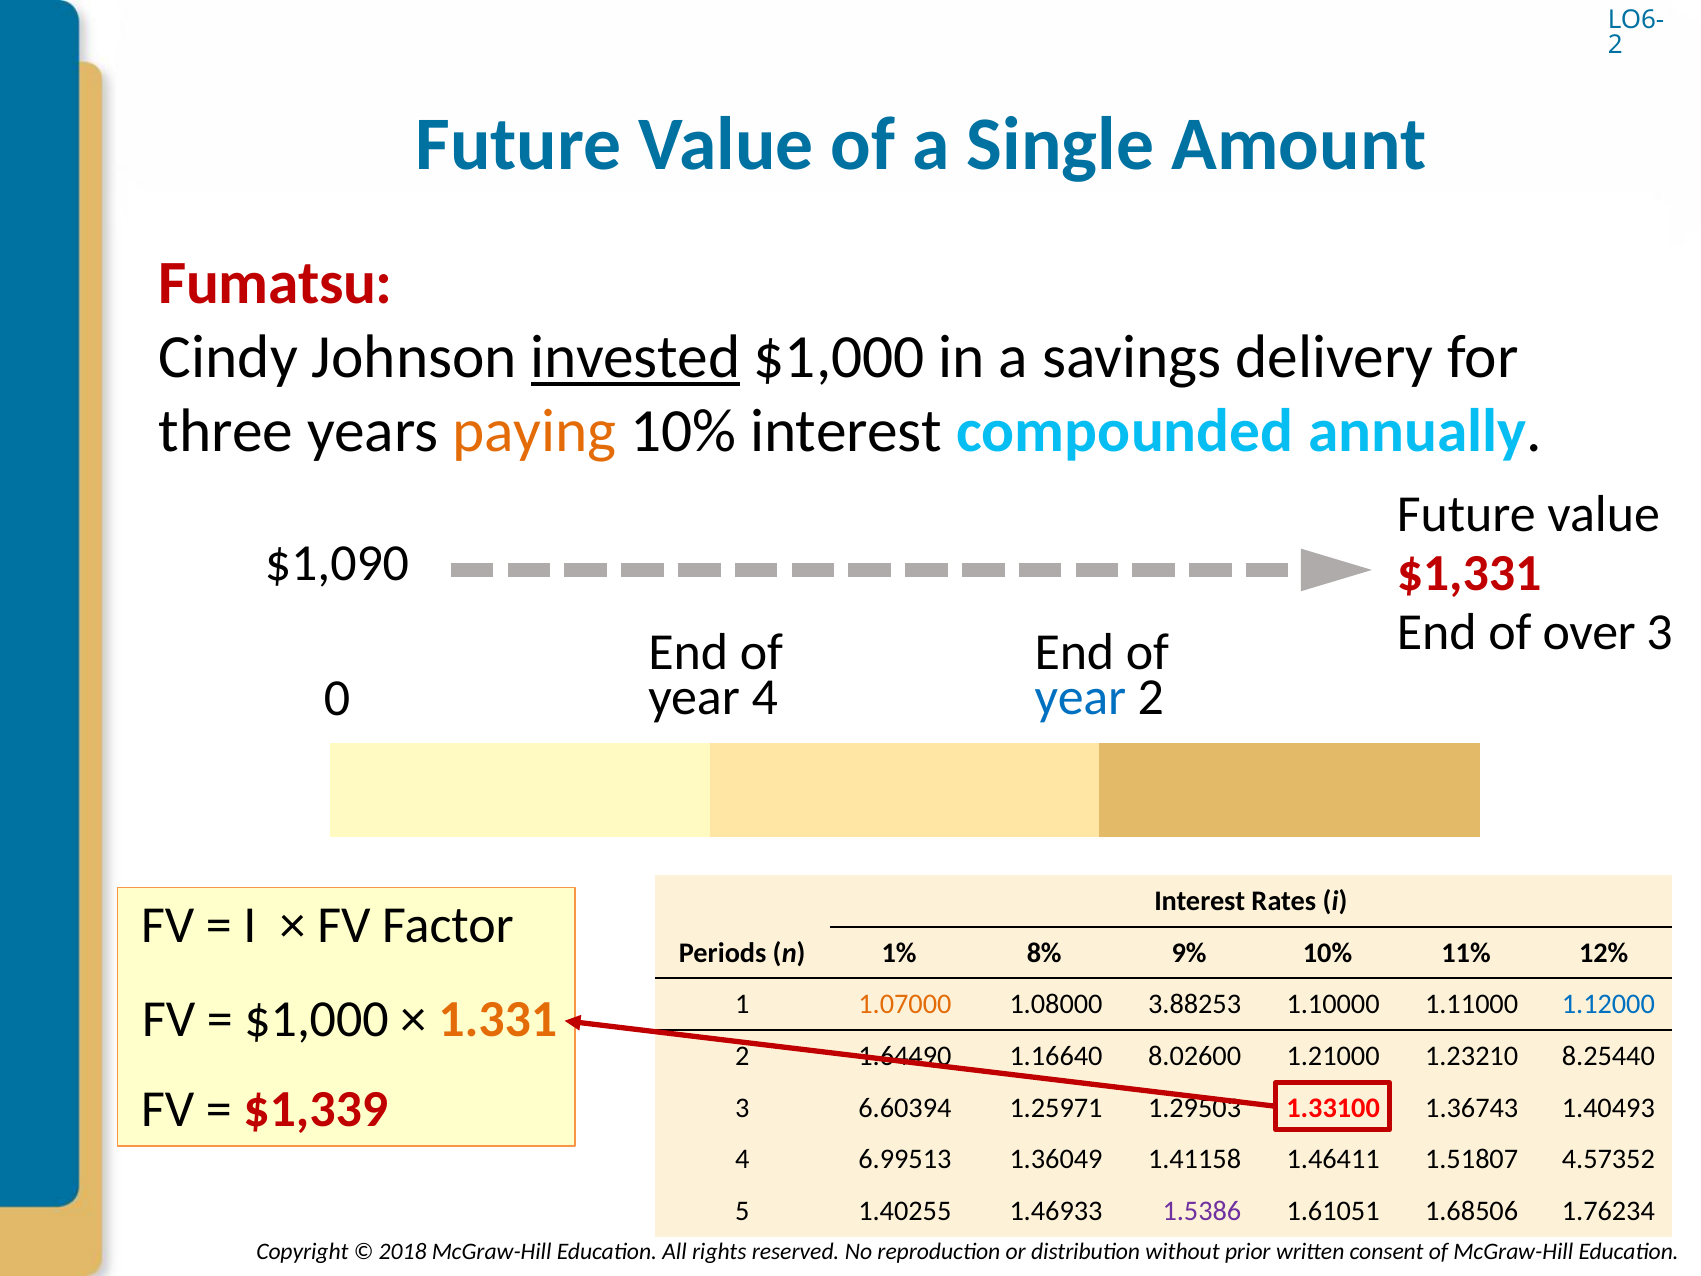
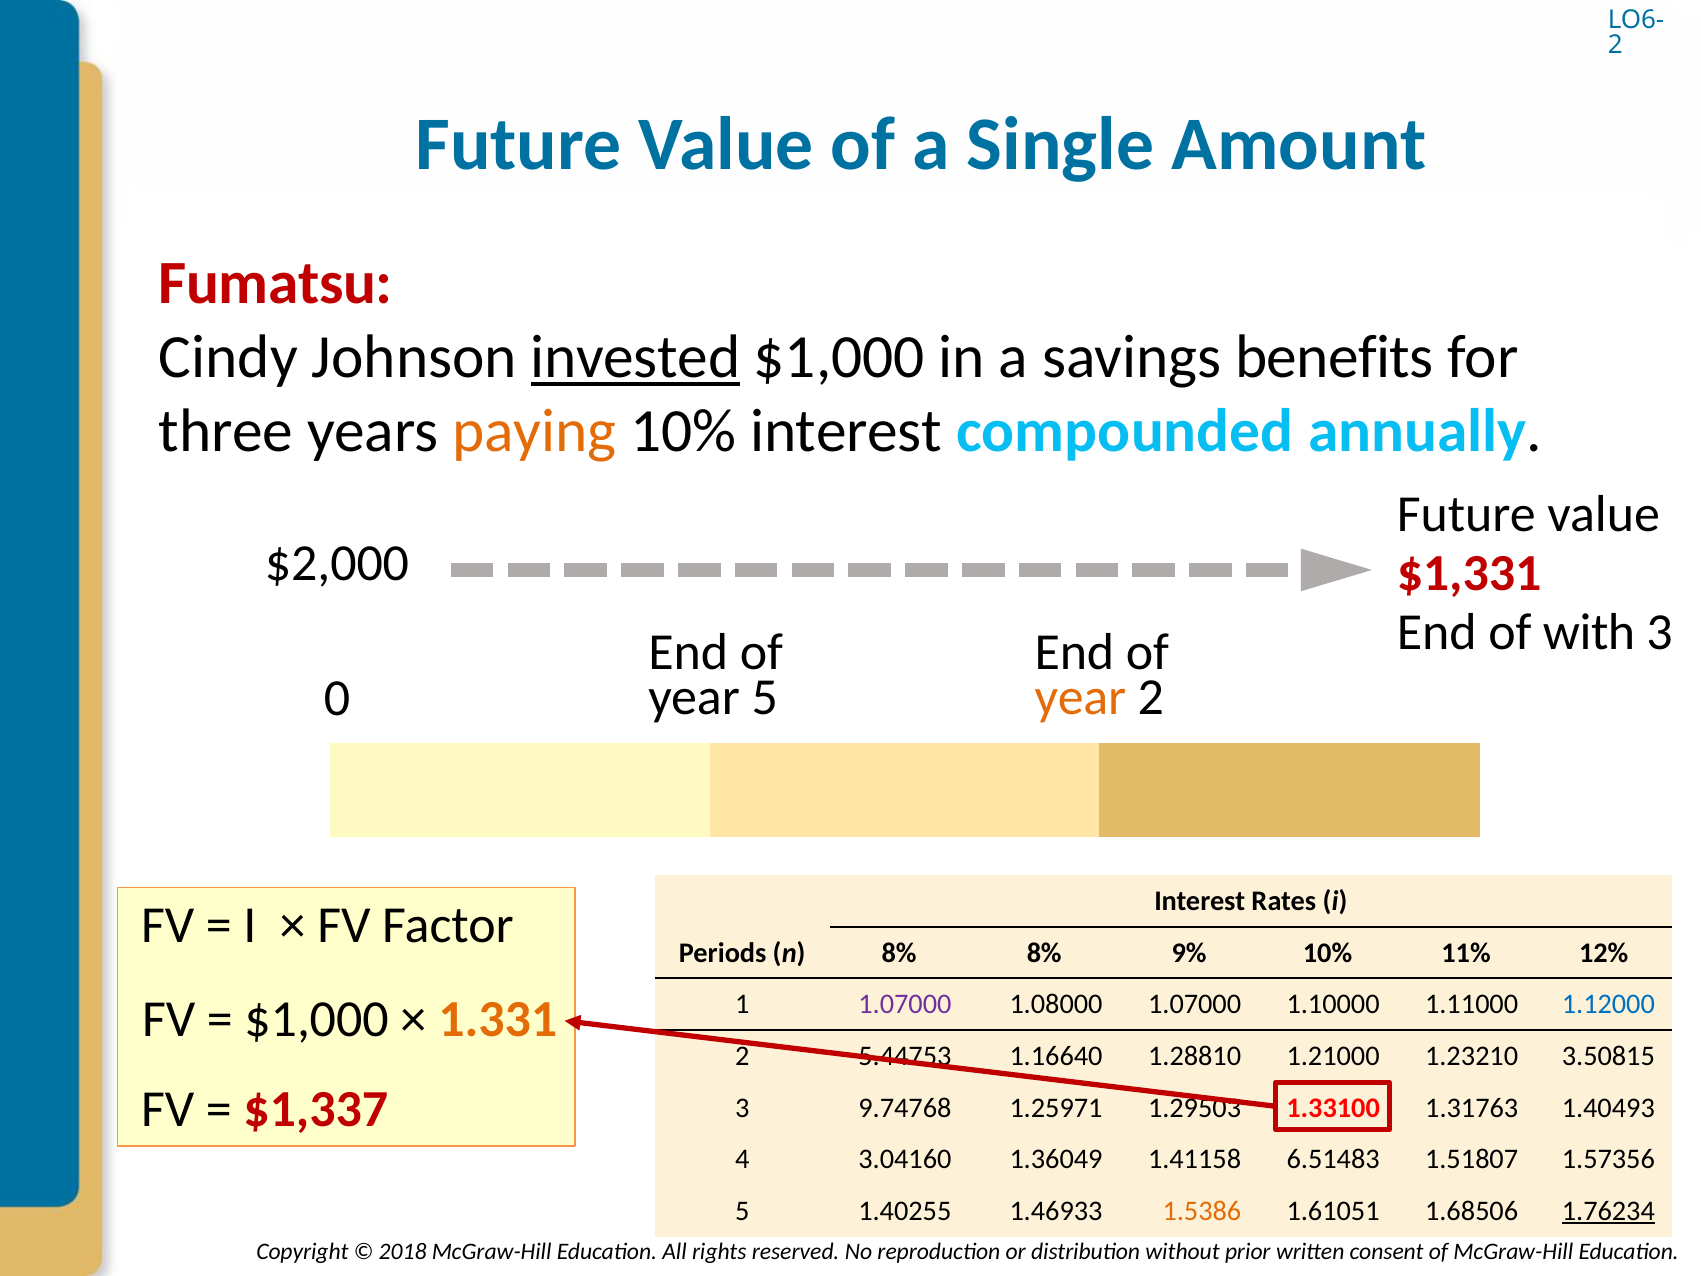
delivery: delivery -> benefits
$1,090: $1,090 -> $2,000
over: over -> with
year 4: 4 -> 5
year at (1080, 697) colour: blue -> orange
n 1%: 1% -> 8%
1.07000 at (905, 1004) colour: orange -> purple
1.08000 3.88253: 3.88253 -> 1.07000
1.64490: 1.64490 -> 5.44753
8.02600: 8.02600 -> 1.28810
8.25440: 8.25440 -> 3.50815
$1,339: $1,339 -> $1,337
6.60394: 6.60394 -> 9.74768
1.36743: 1.36743 -> 1.31763
6.99513: 6.99513 -> 3.04160
1.46411: 1.46411 -> 6.51483
4.57352: 4.57352 -> 1.57356
1.5386 colour: purple -> orange
1.76234 underline: none -> present
